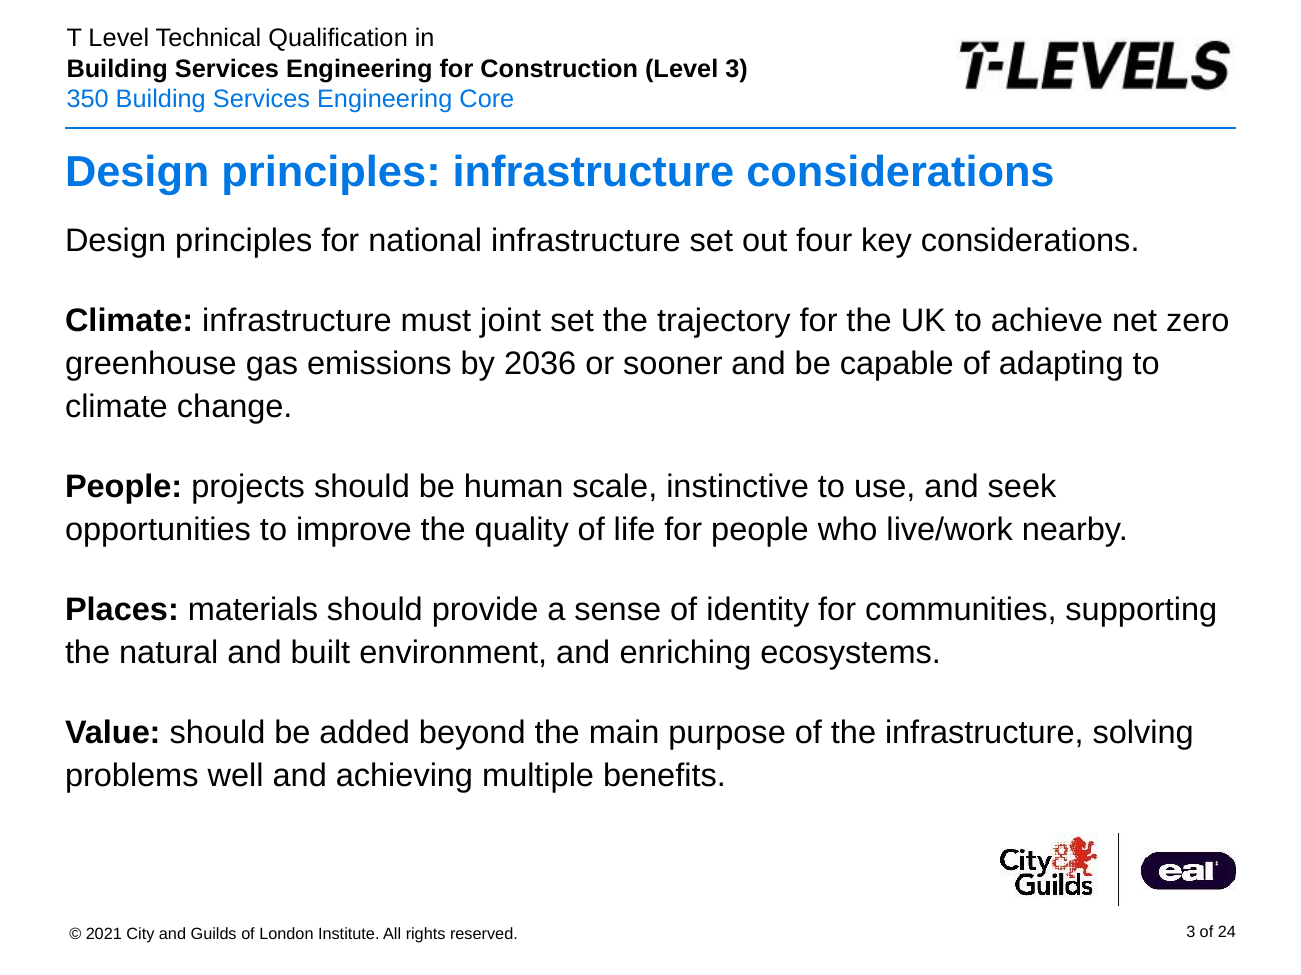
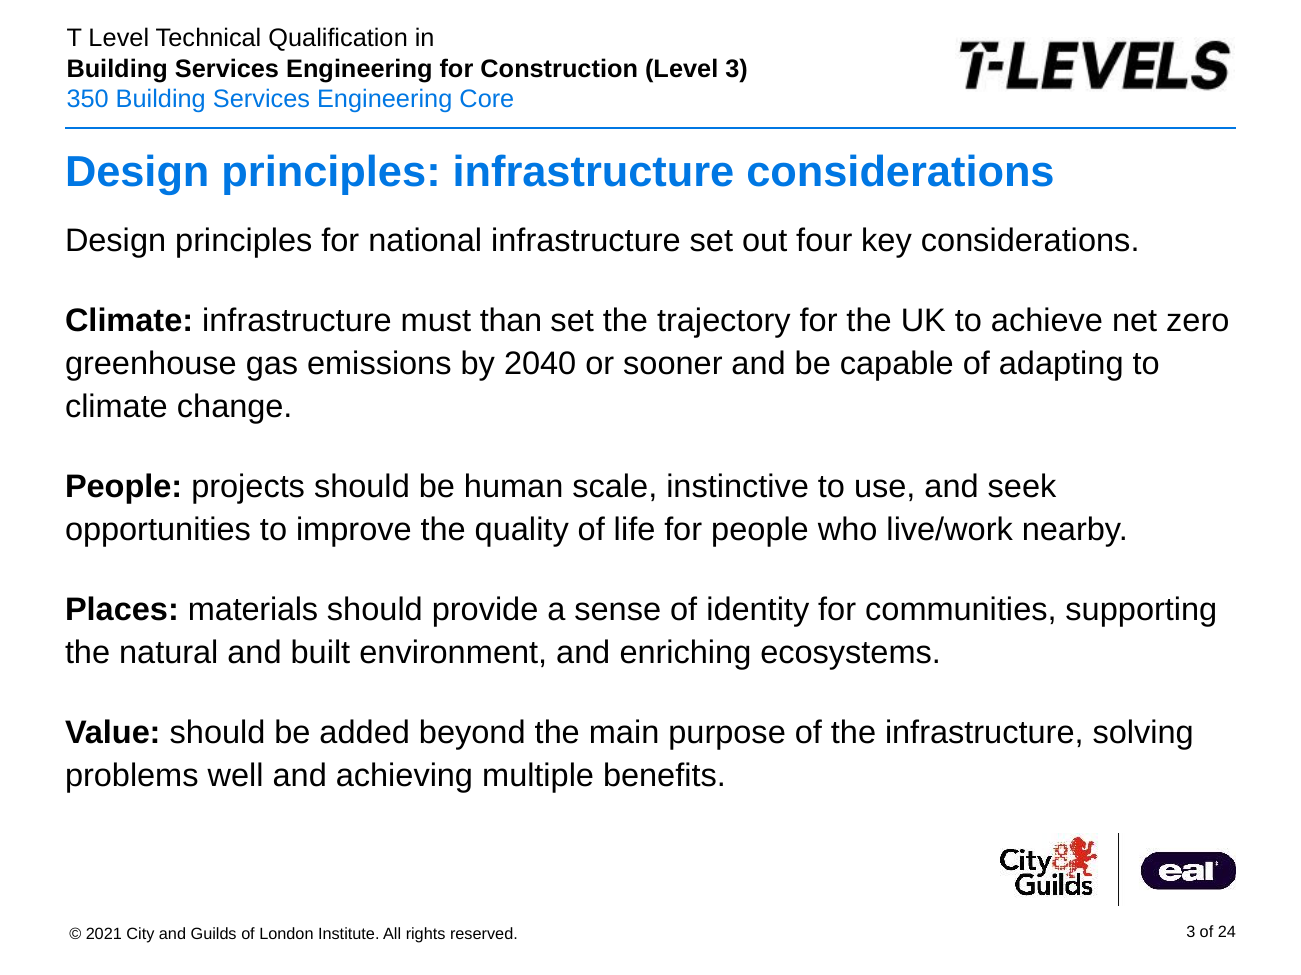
joint: joint -> than
2036: 2036 -> 2040
